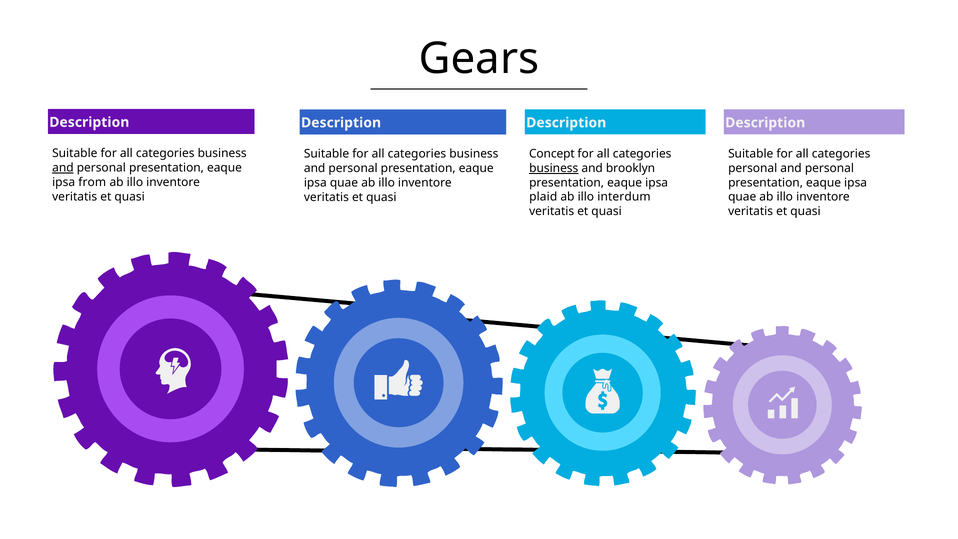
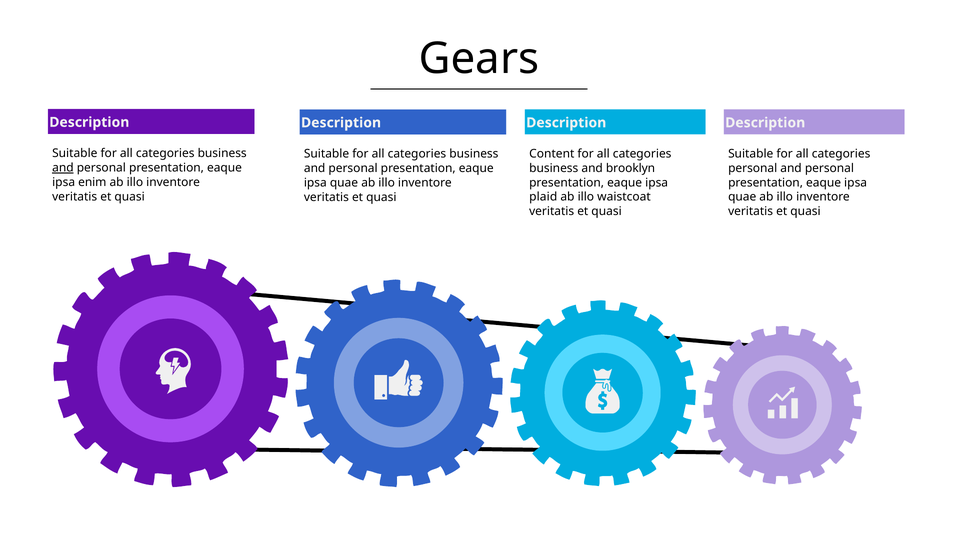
Concept: Concept -> Content
business at (554, 168) underline: present -> none
from: from -> enim
interdum: interdum -> waistcoat
